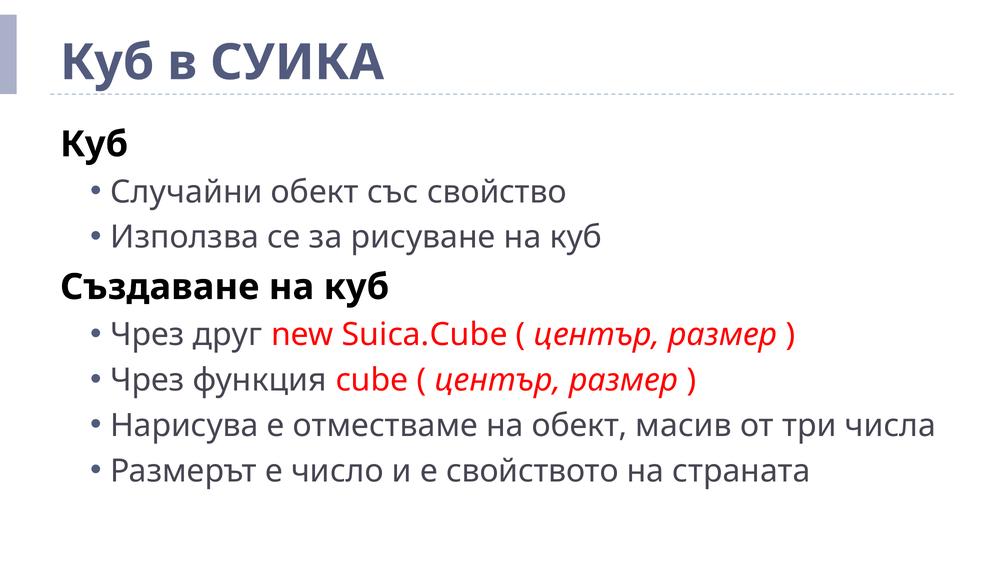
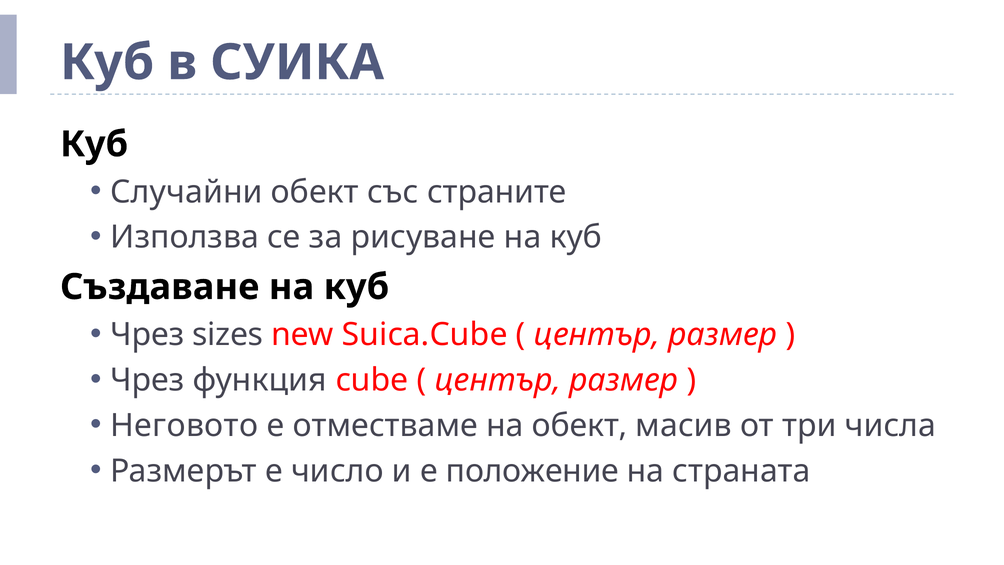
свойство: свойство -> страните
друг: друг -> sizes
Нарисува: Нарисува -> Неговото
свойството: свойството -> положение
